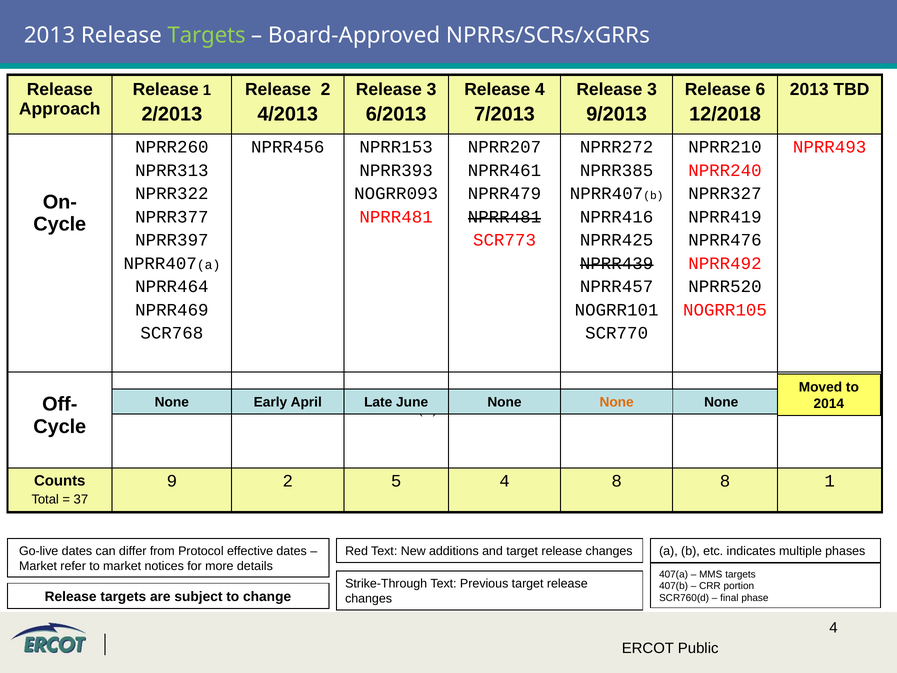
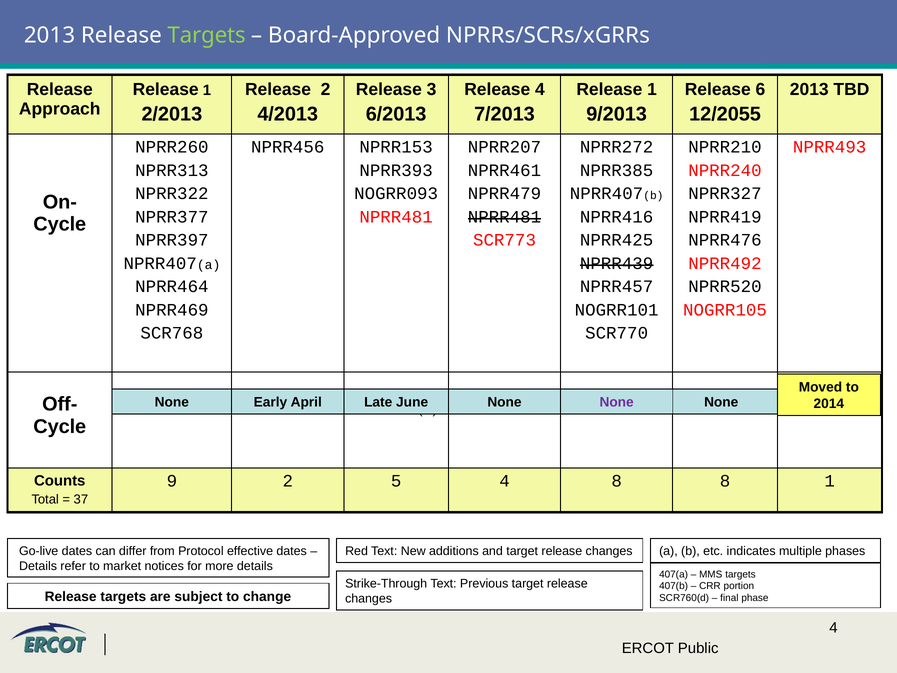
3 at (652, 89): 3 -> 1
12/2018: 12/2018 -> 12/2055
None at (617, 402) colour: orange -> purple
Market at (38, 566): Market -> Details
